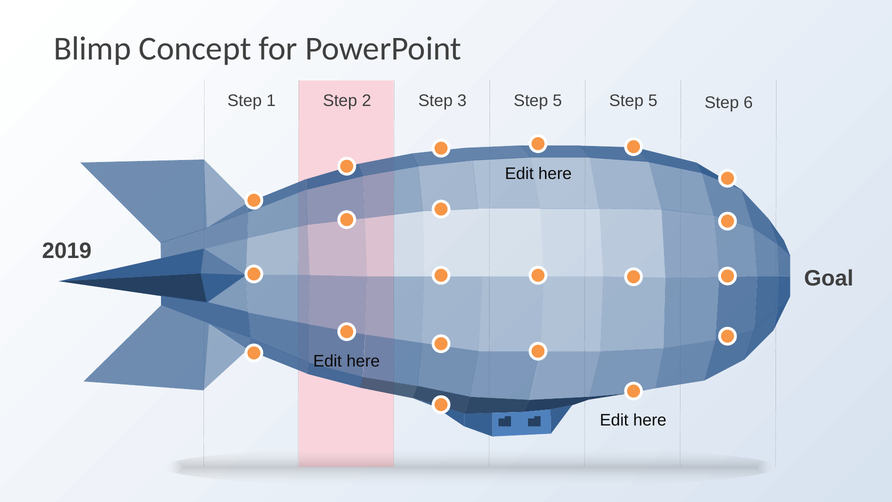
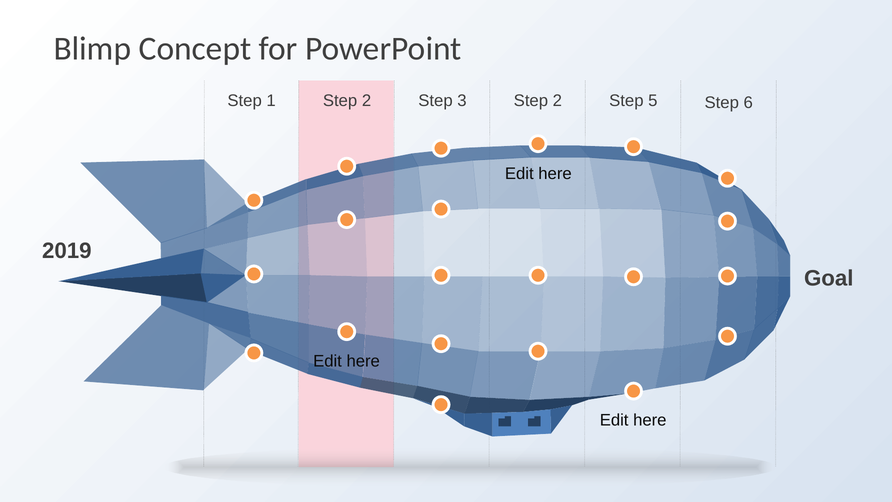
3 Step 5: 5 -> 2
